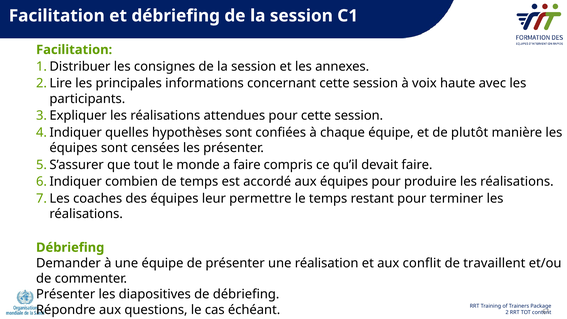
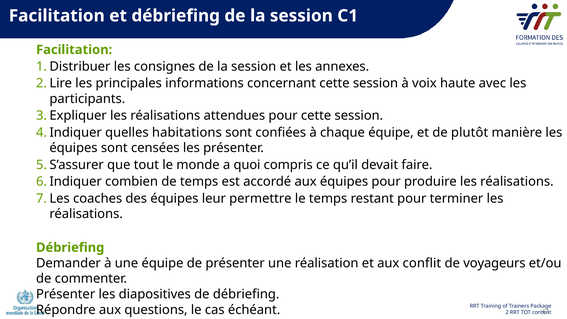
hypothèses: hypothèses -> habitations
a faire: faire -> quoi
travaillent: travaillent -> voyageurs
